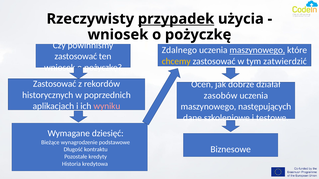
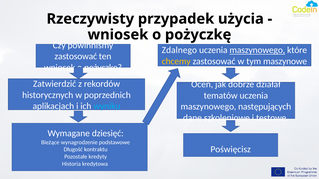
przypadek underline: present -> none
zatwierdzić: zatwierdzić -> maszynowe
Zastosować at (55, 84): Zastosować -> Zatwierdzić
zasobów: zasobów -> tematów
wyniku colour: pink -> light blue
Biznesowe: Biznesowe -> Poświęcisz
